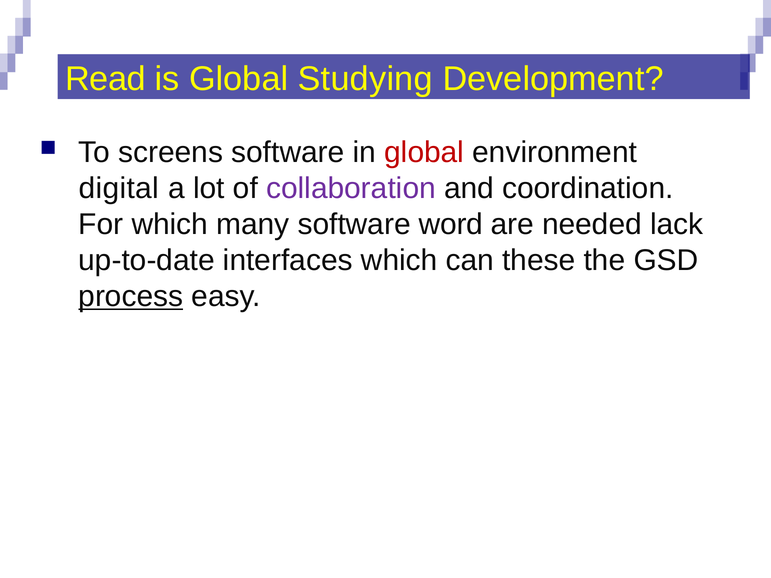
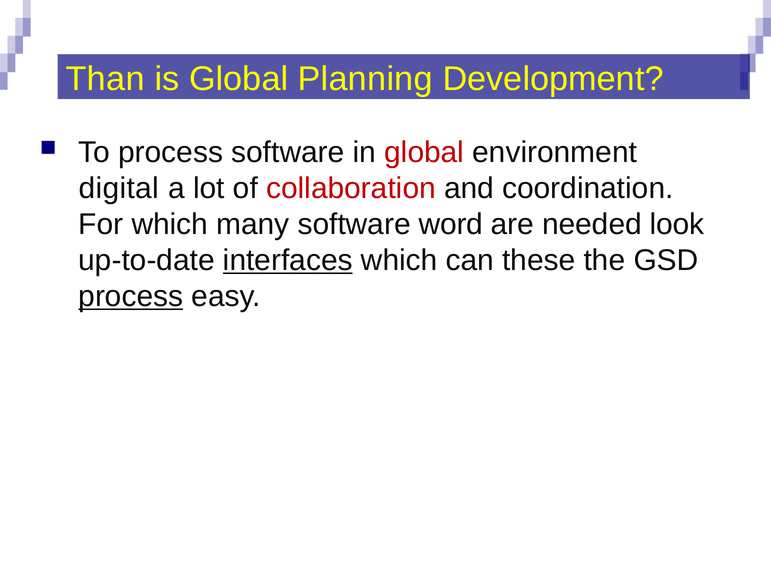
Read: Read -> Than
Studying: Studying -> Planning
To screens: screens -> process
collaboration colour: purple -> red
lack: lack -> look
interfaces underline: none -> present
